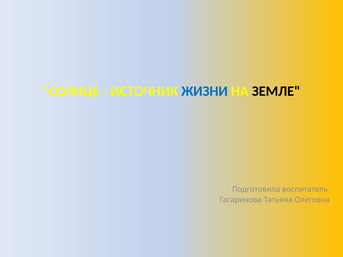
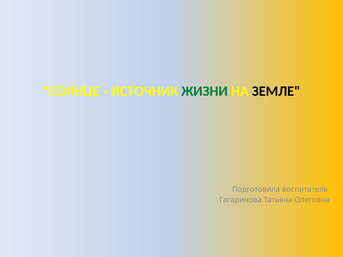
ЖИЗНИ colour: blue -> green
